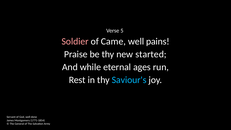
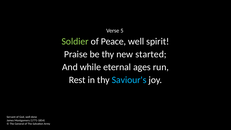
Soldier colour: pink -> light green
Came: Came -> Peace
pains: pains -> spirit
